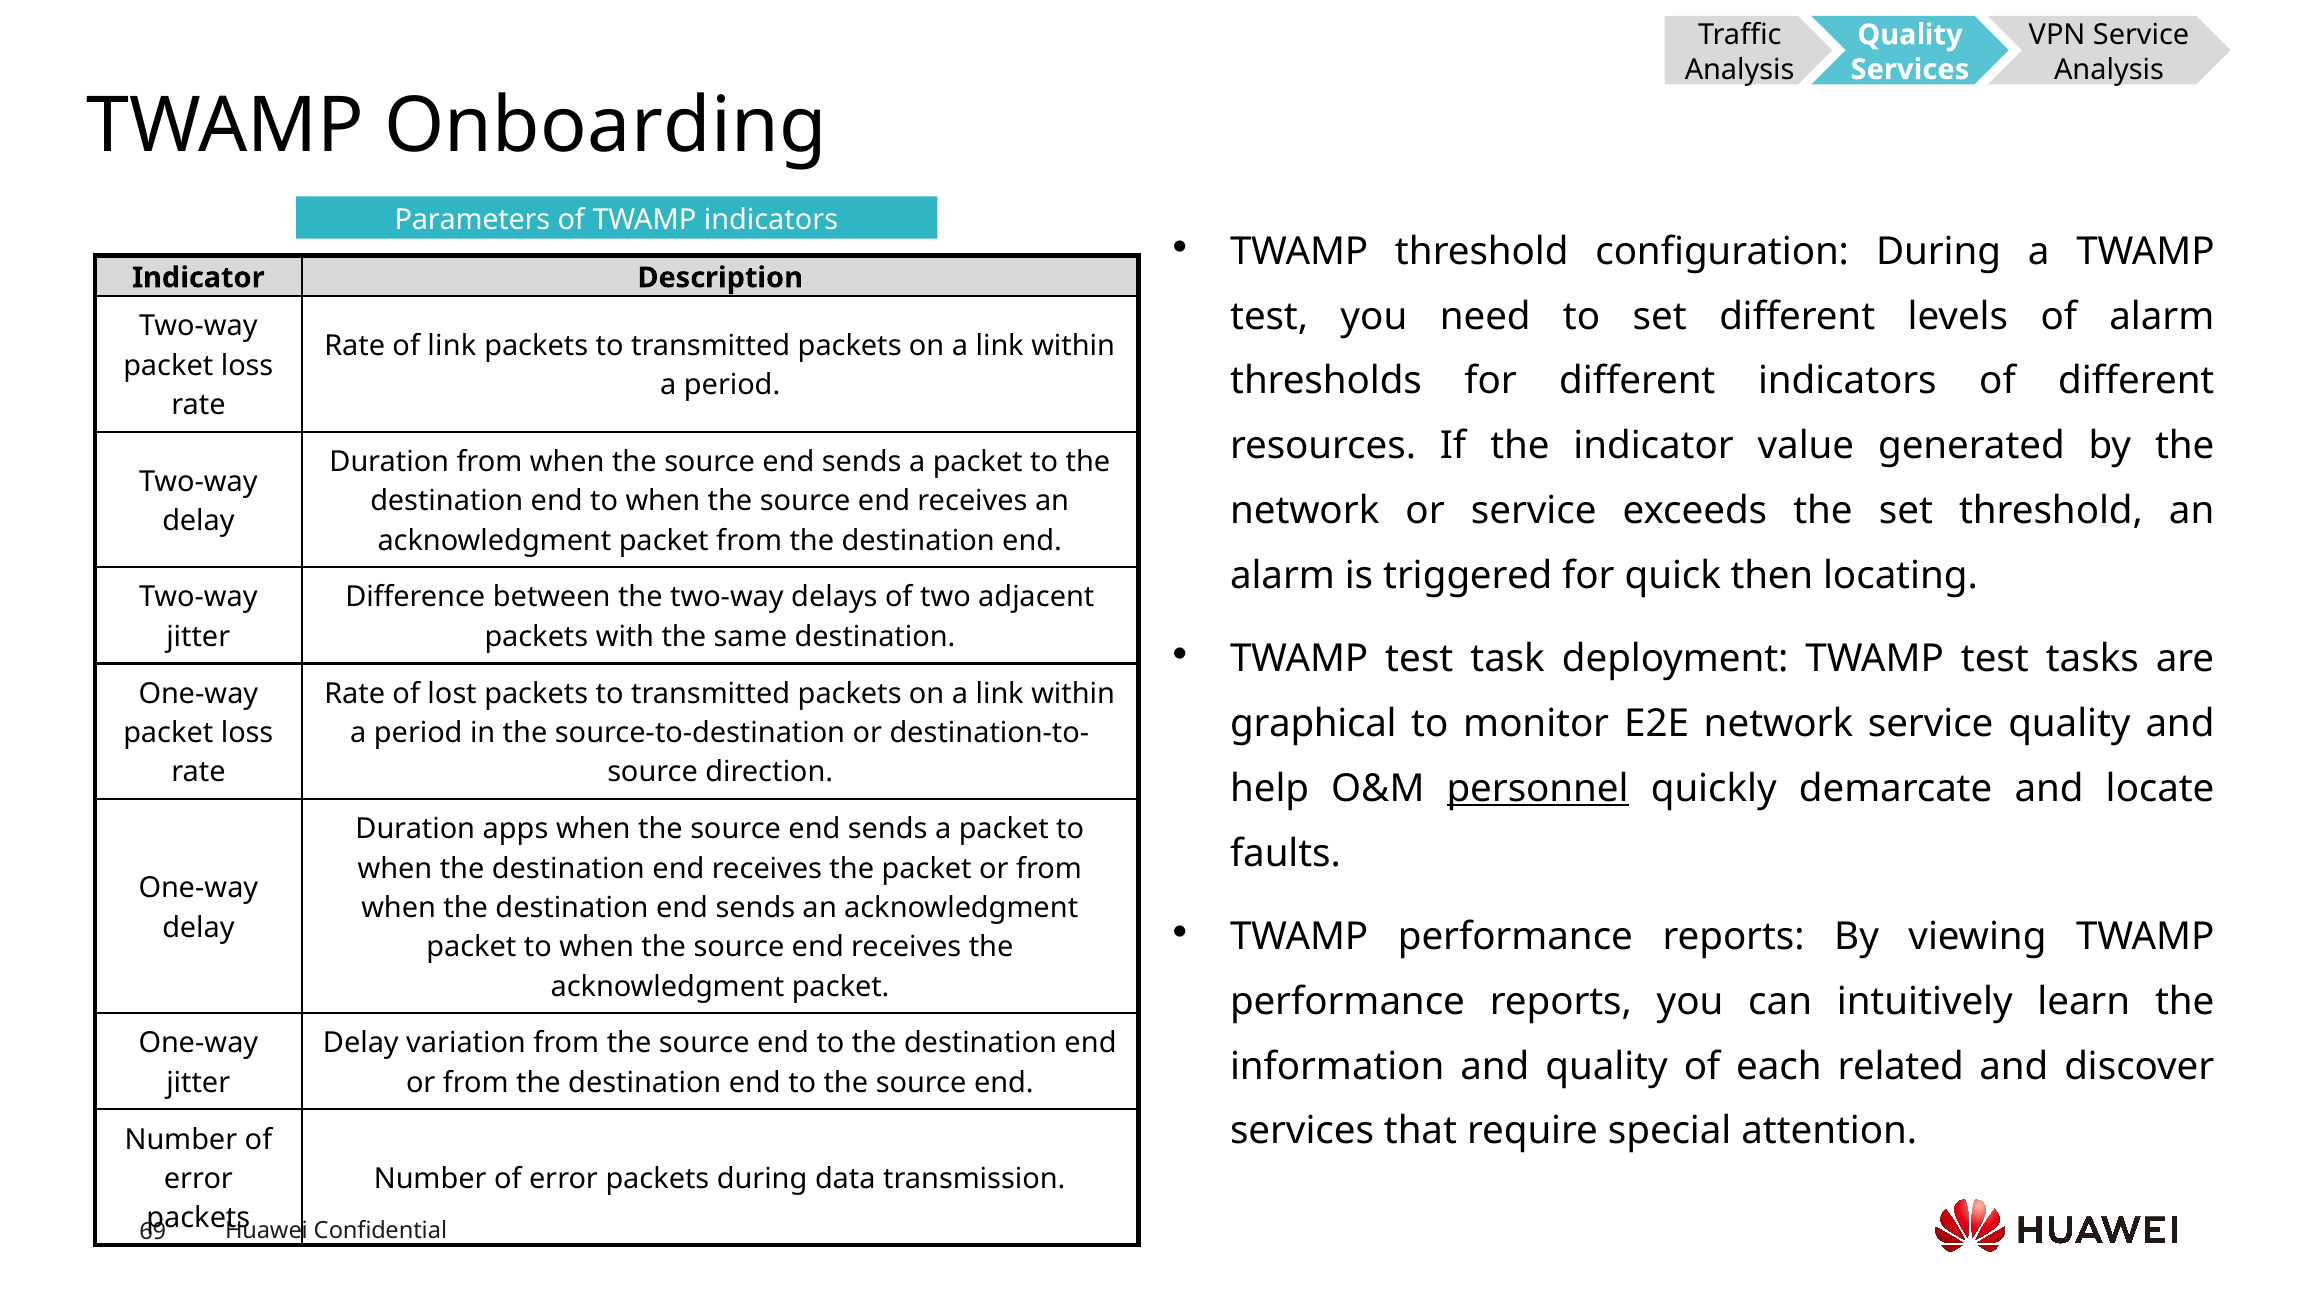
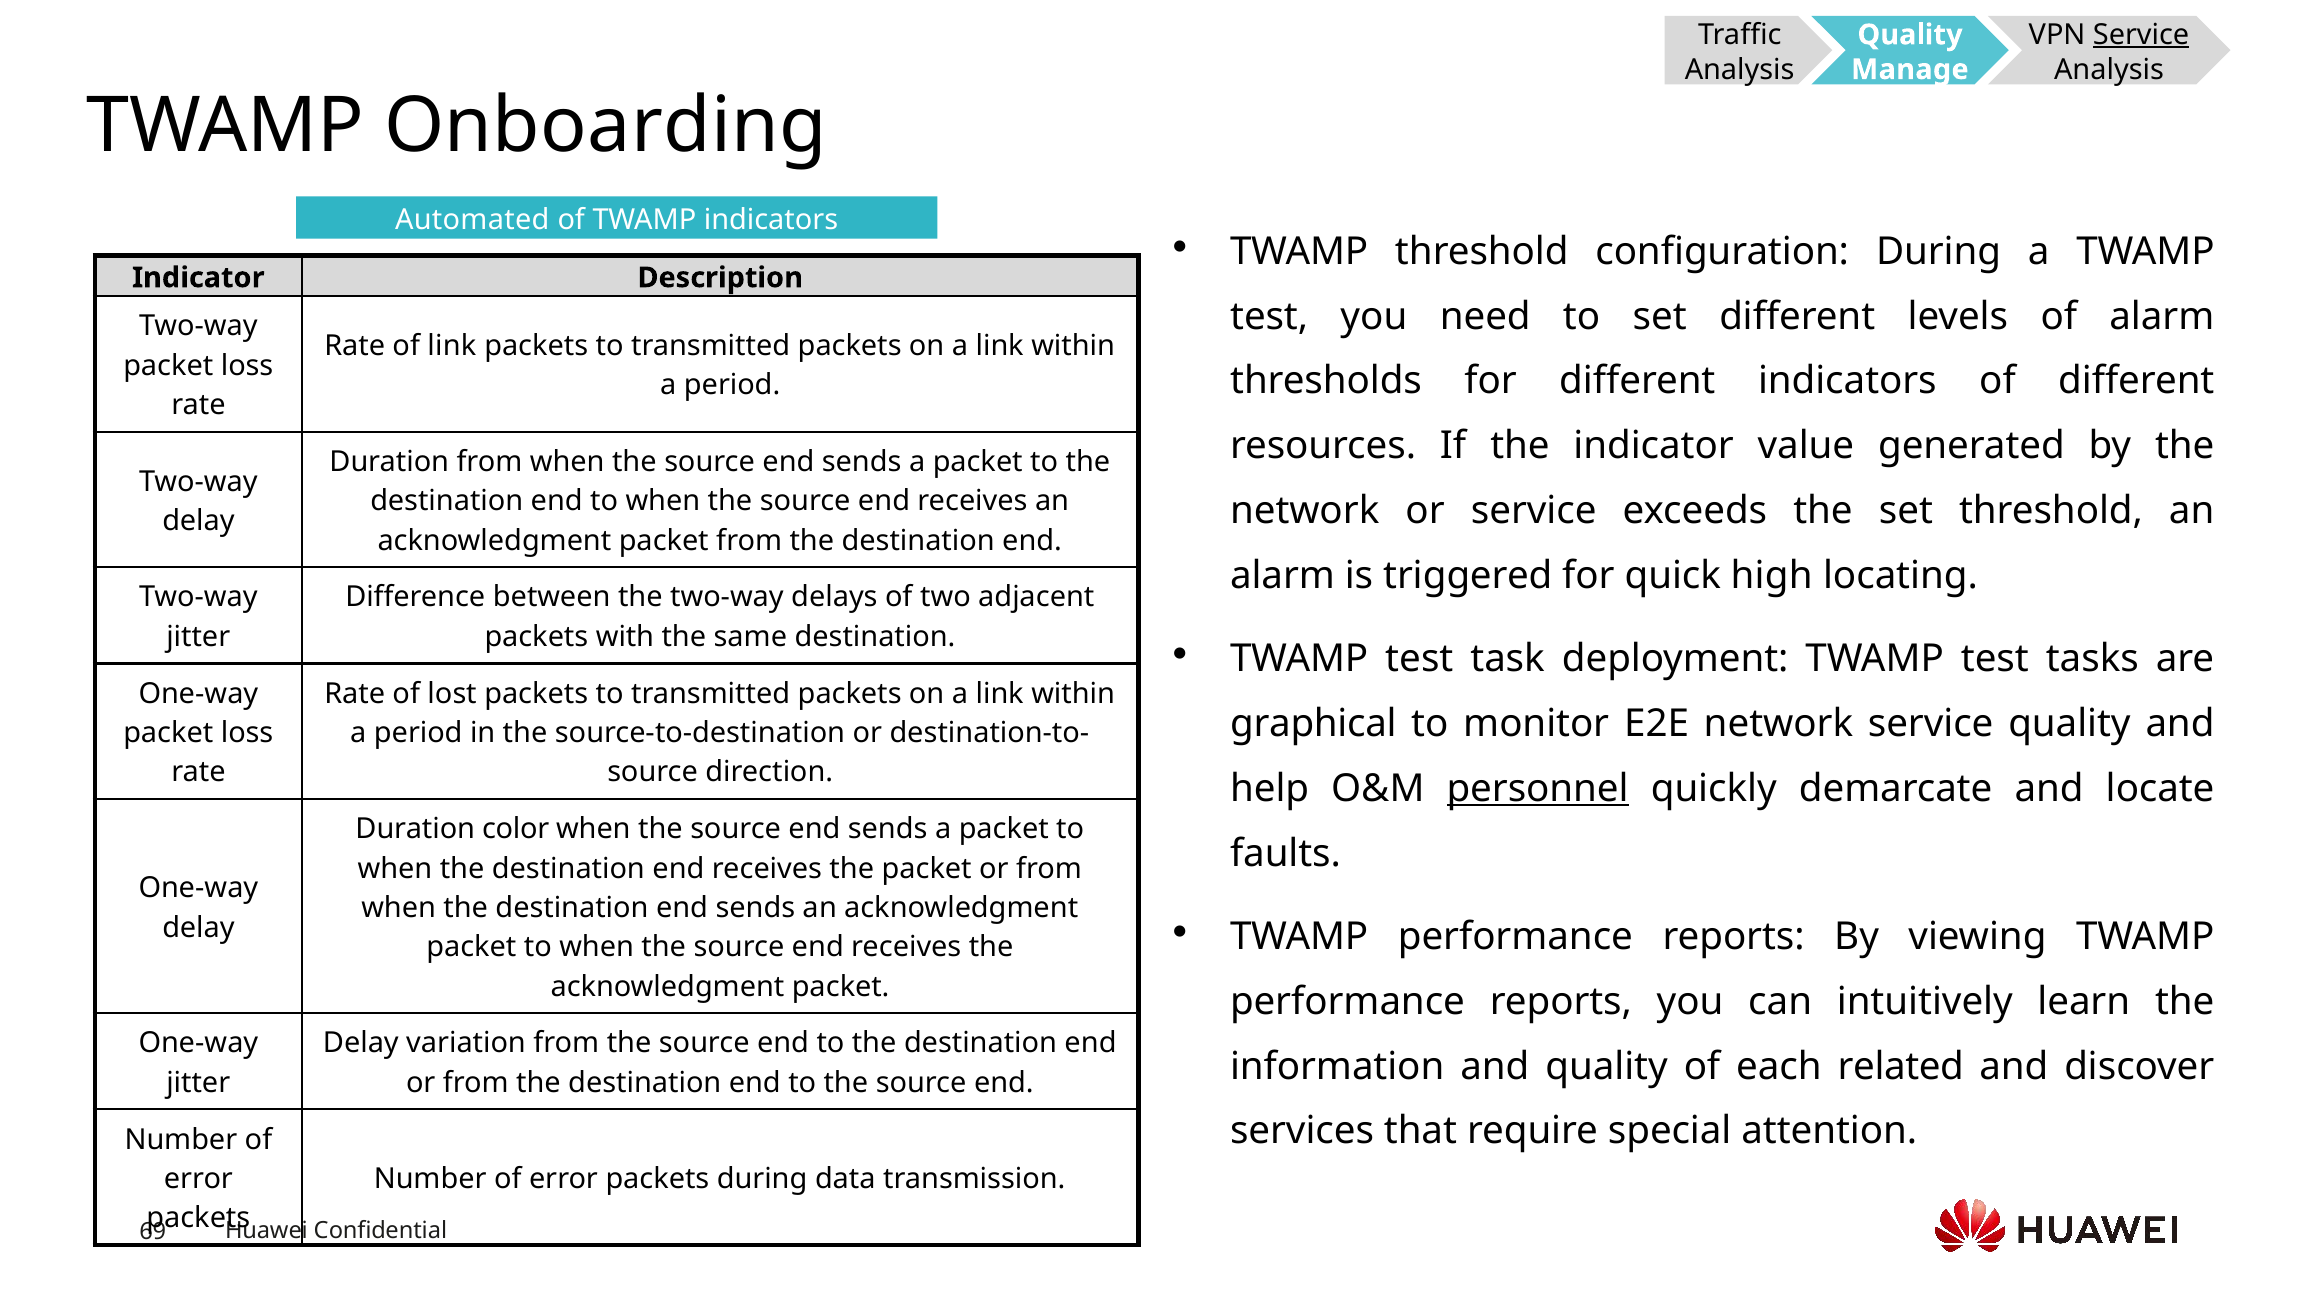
Service at (2141, 35) underline: none -> present
Services at (1910, 70): Services -> Manage
Parameters: Parameters -> Automated
then: then -> high
apps: apps -> color
